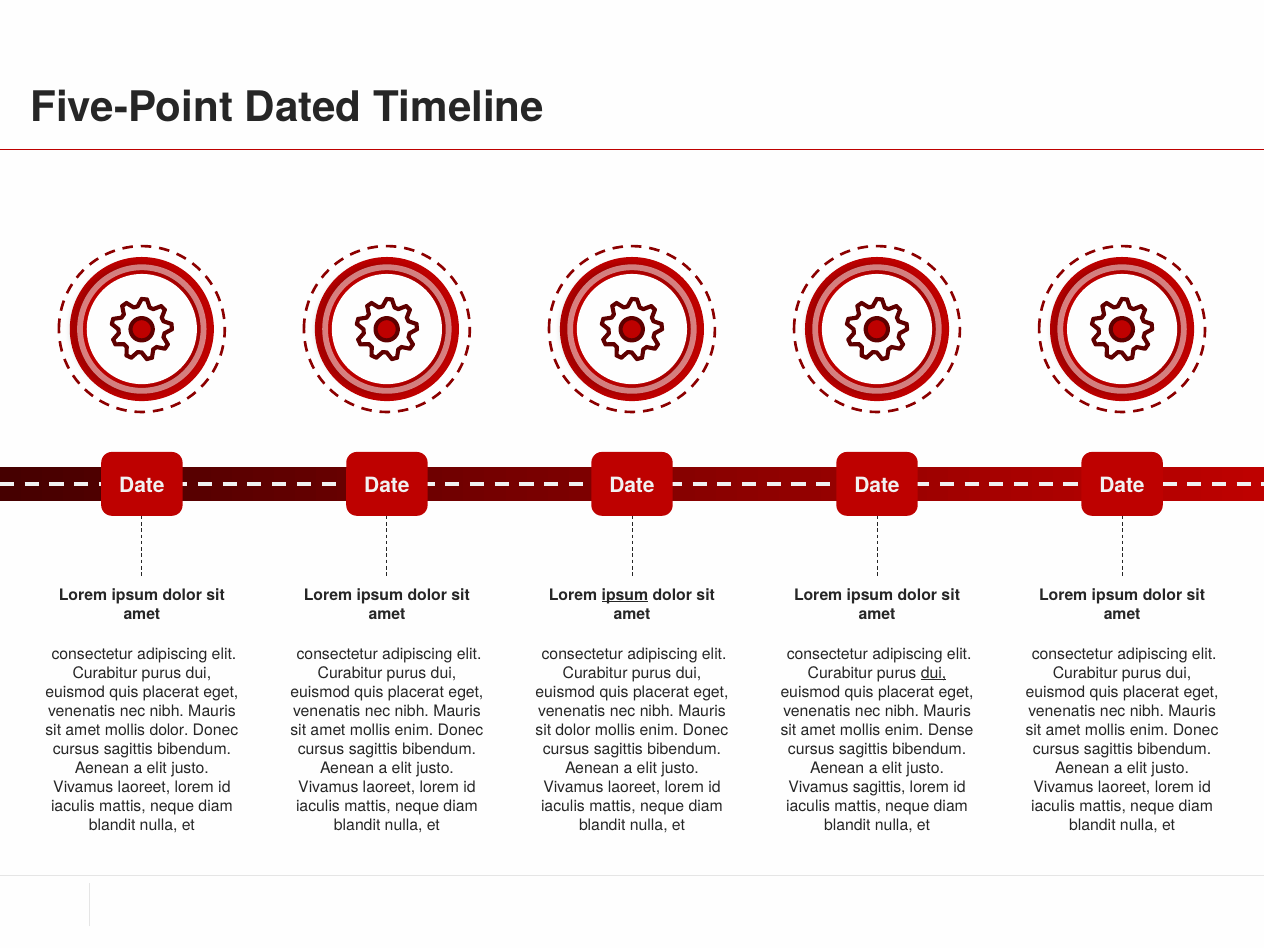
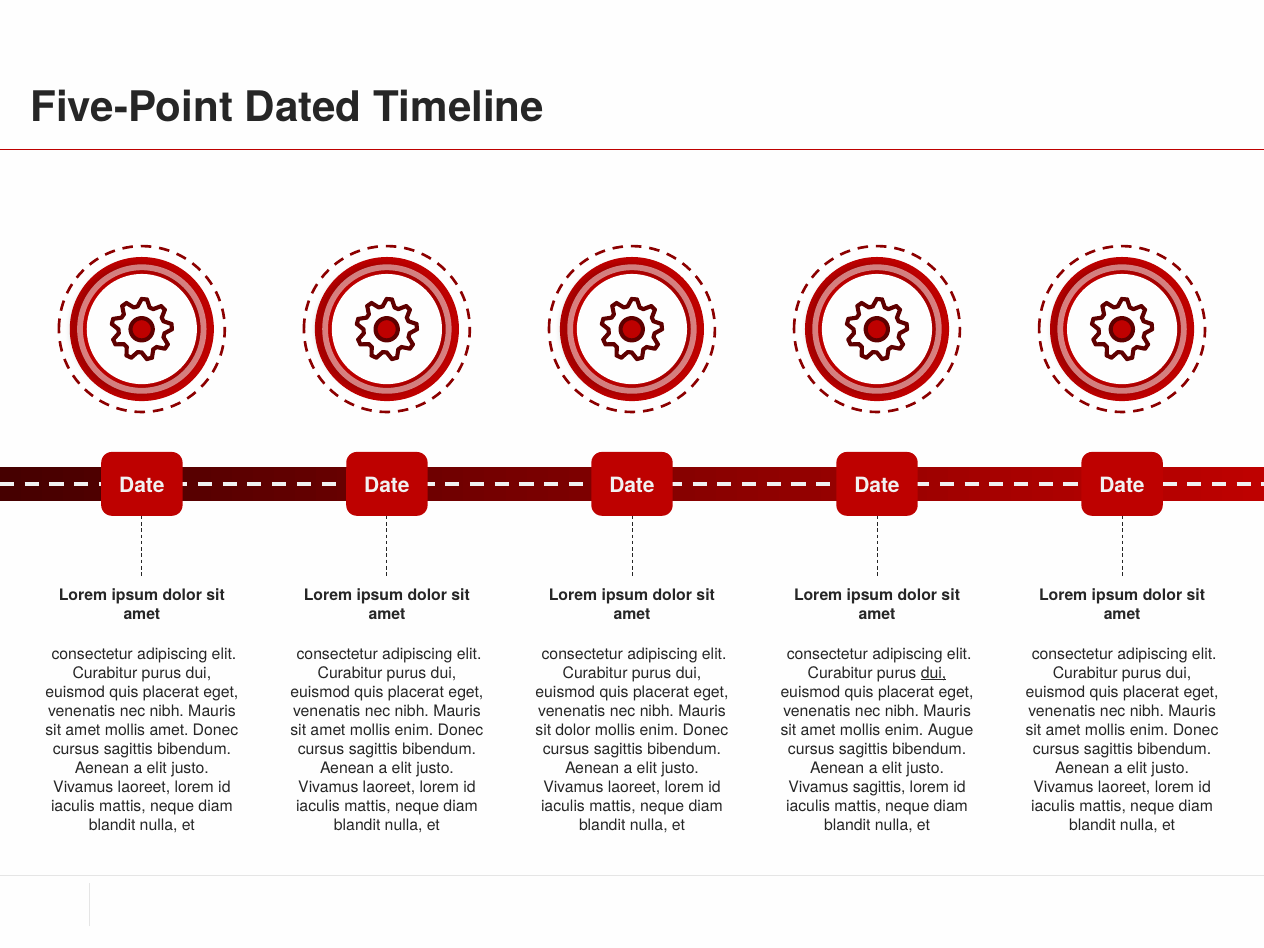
ipsum at (625, 595) underline: present -> none
mollis dolor: dolor -> amet
Dense: Dense -> Augue
